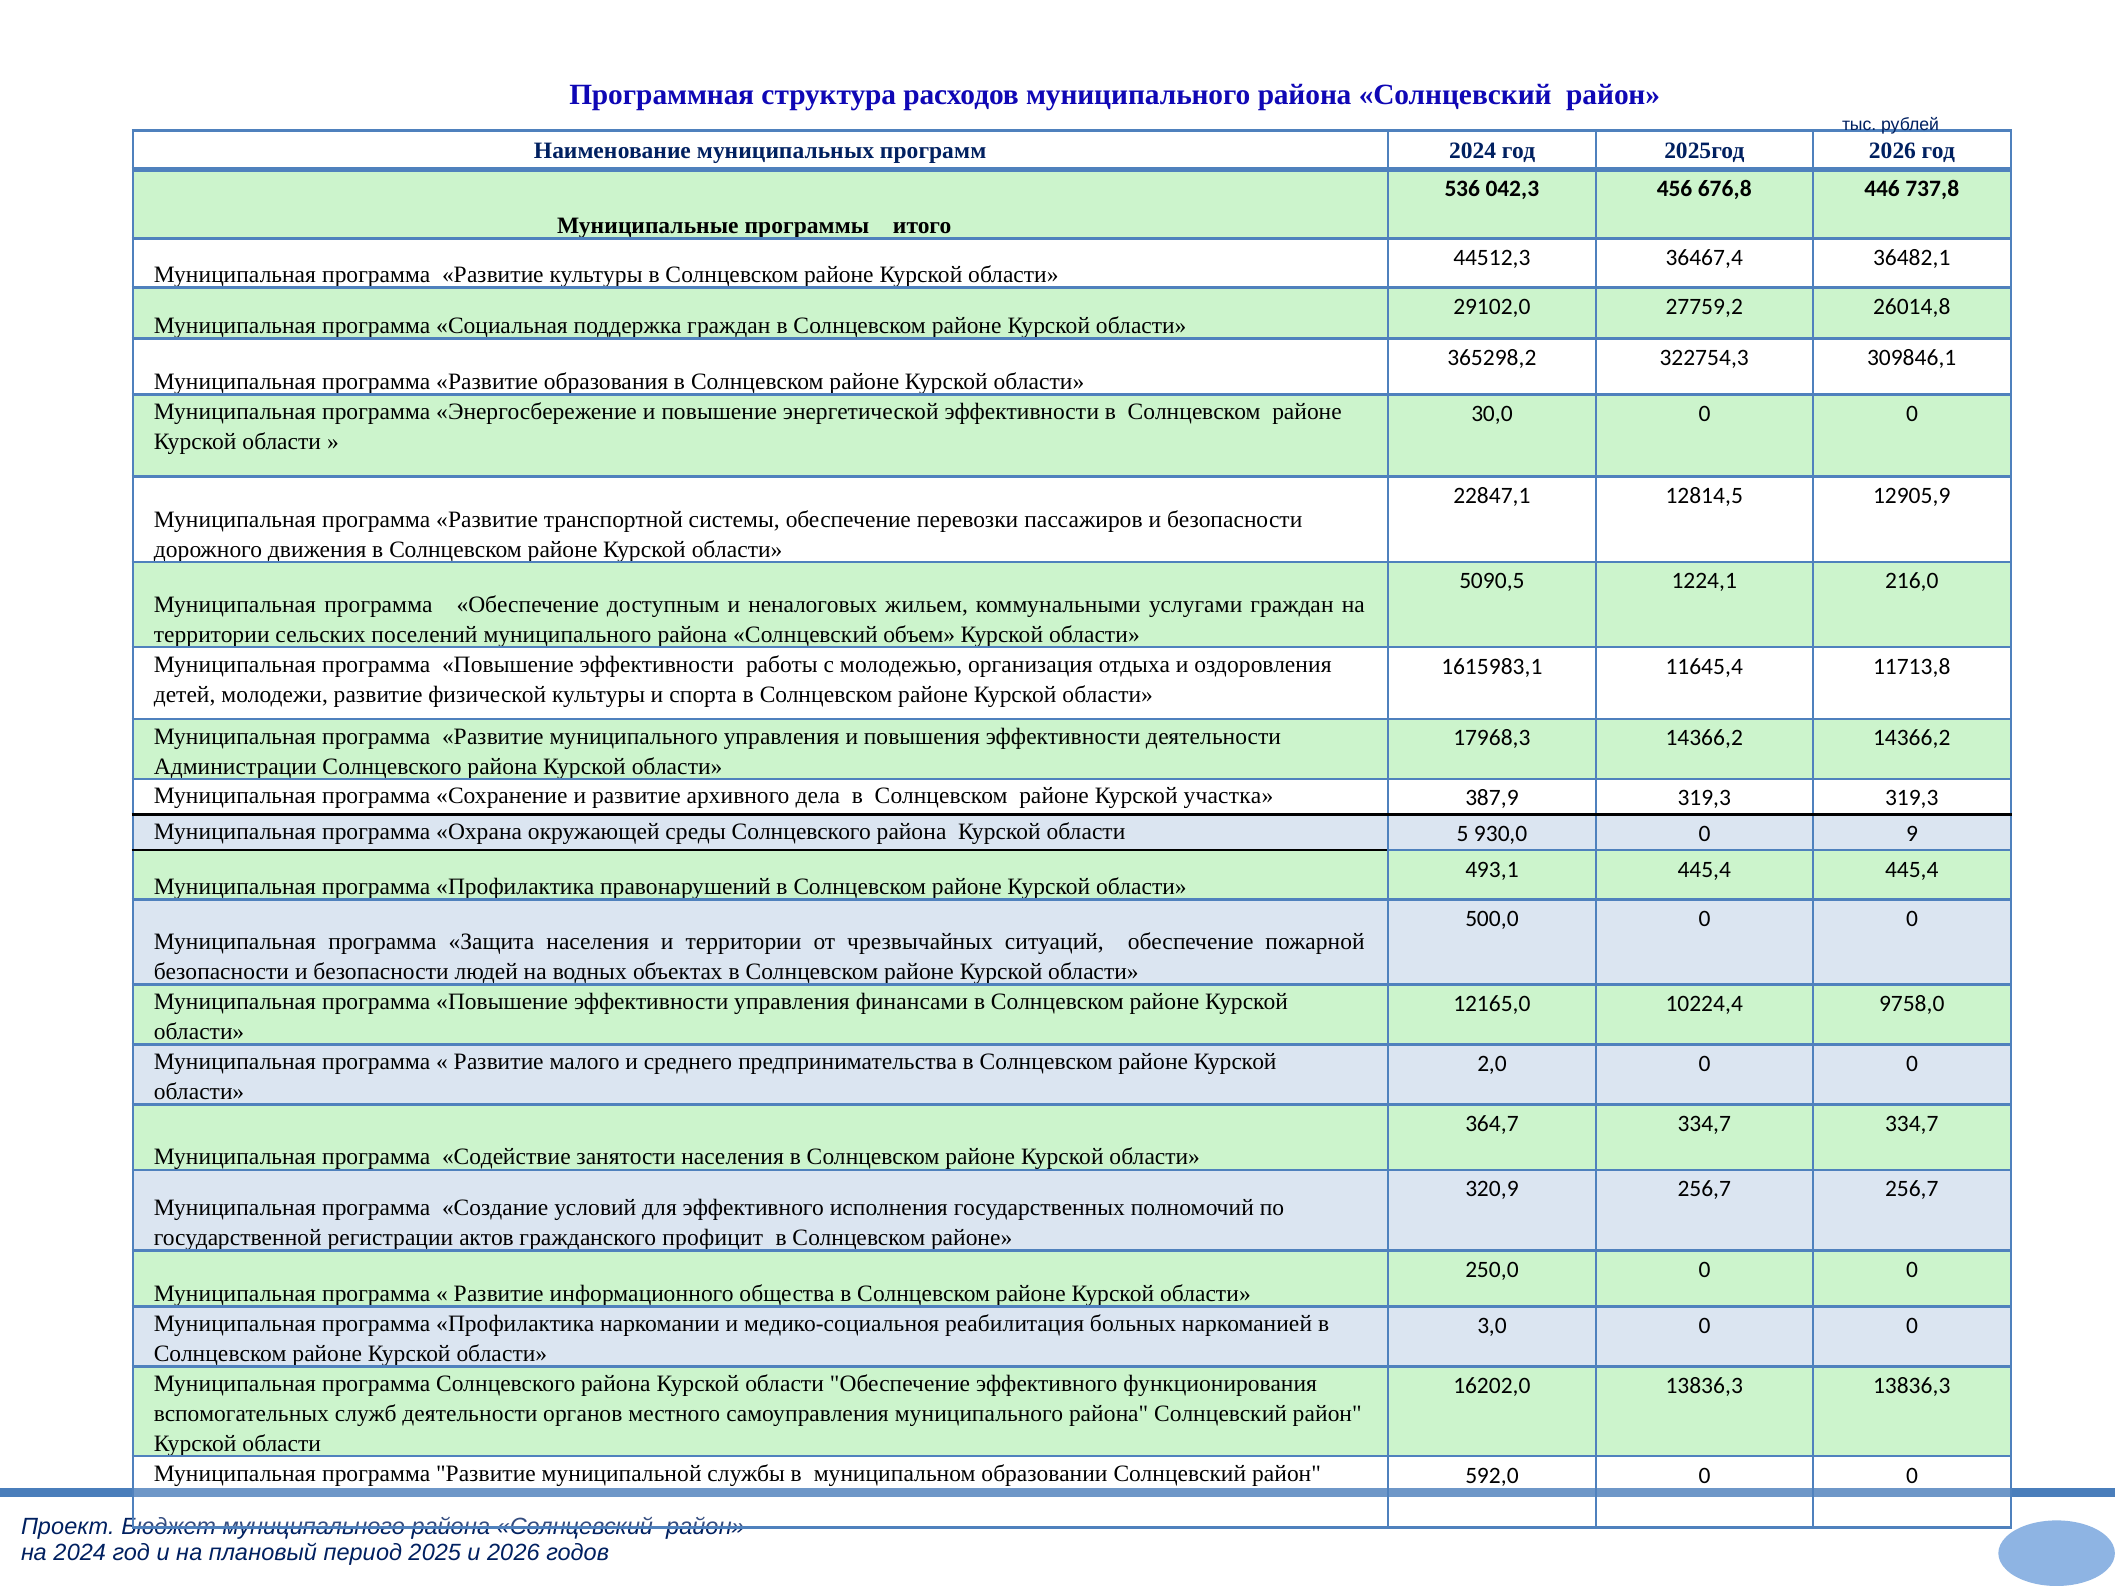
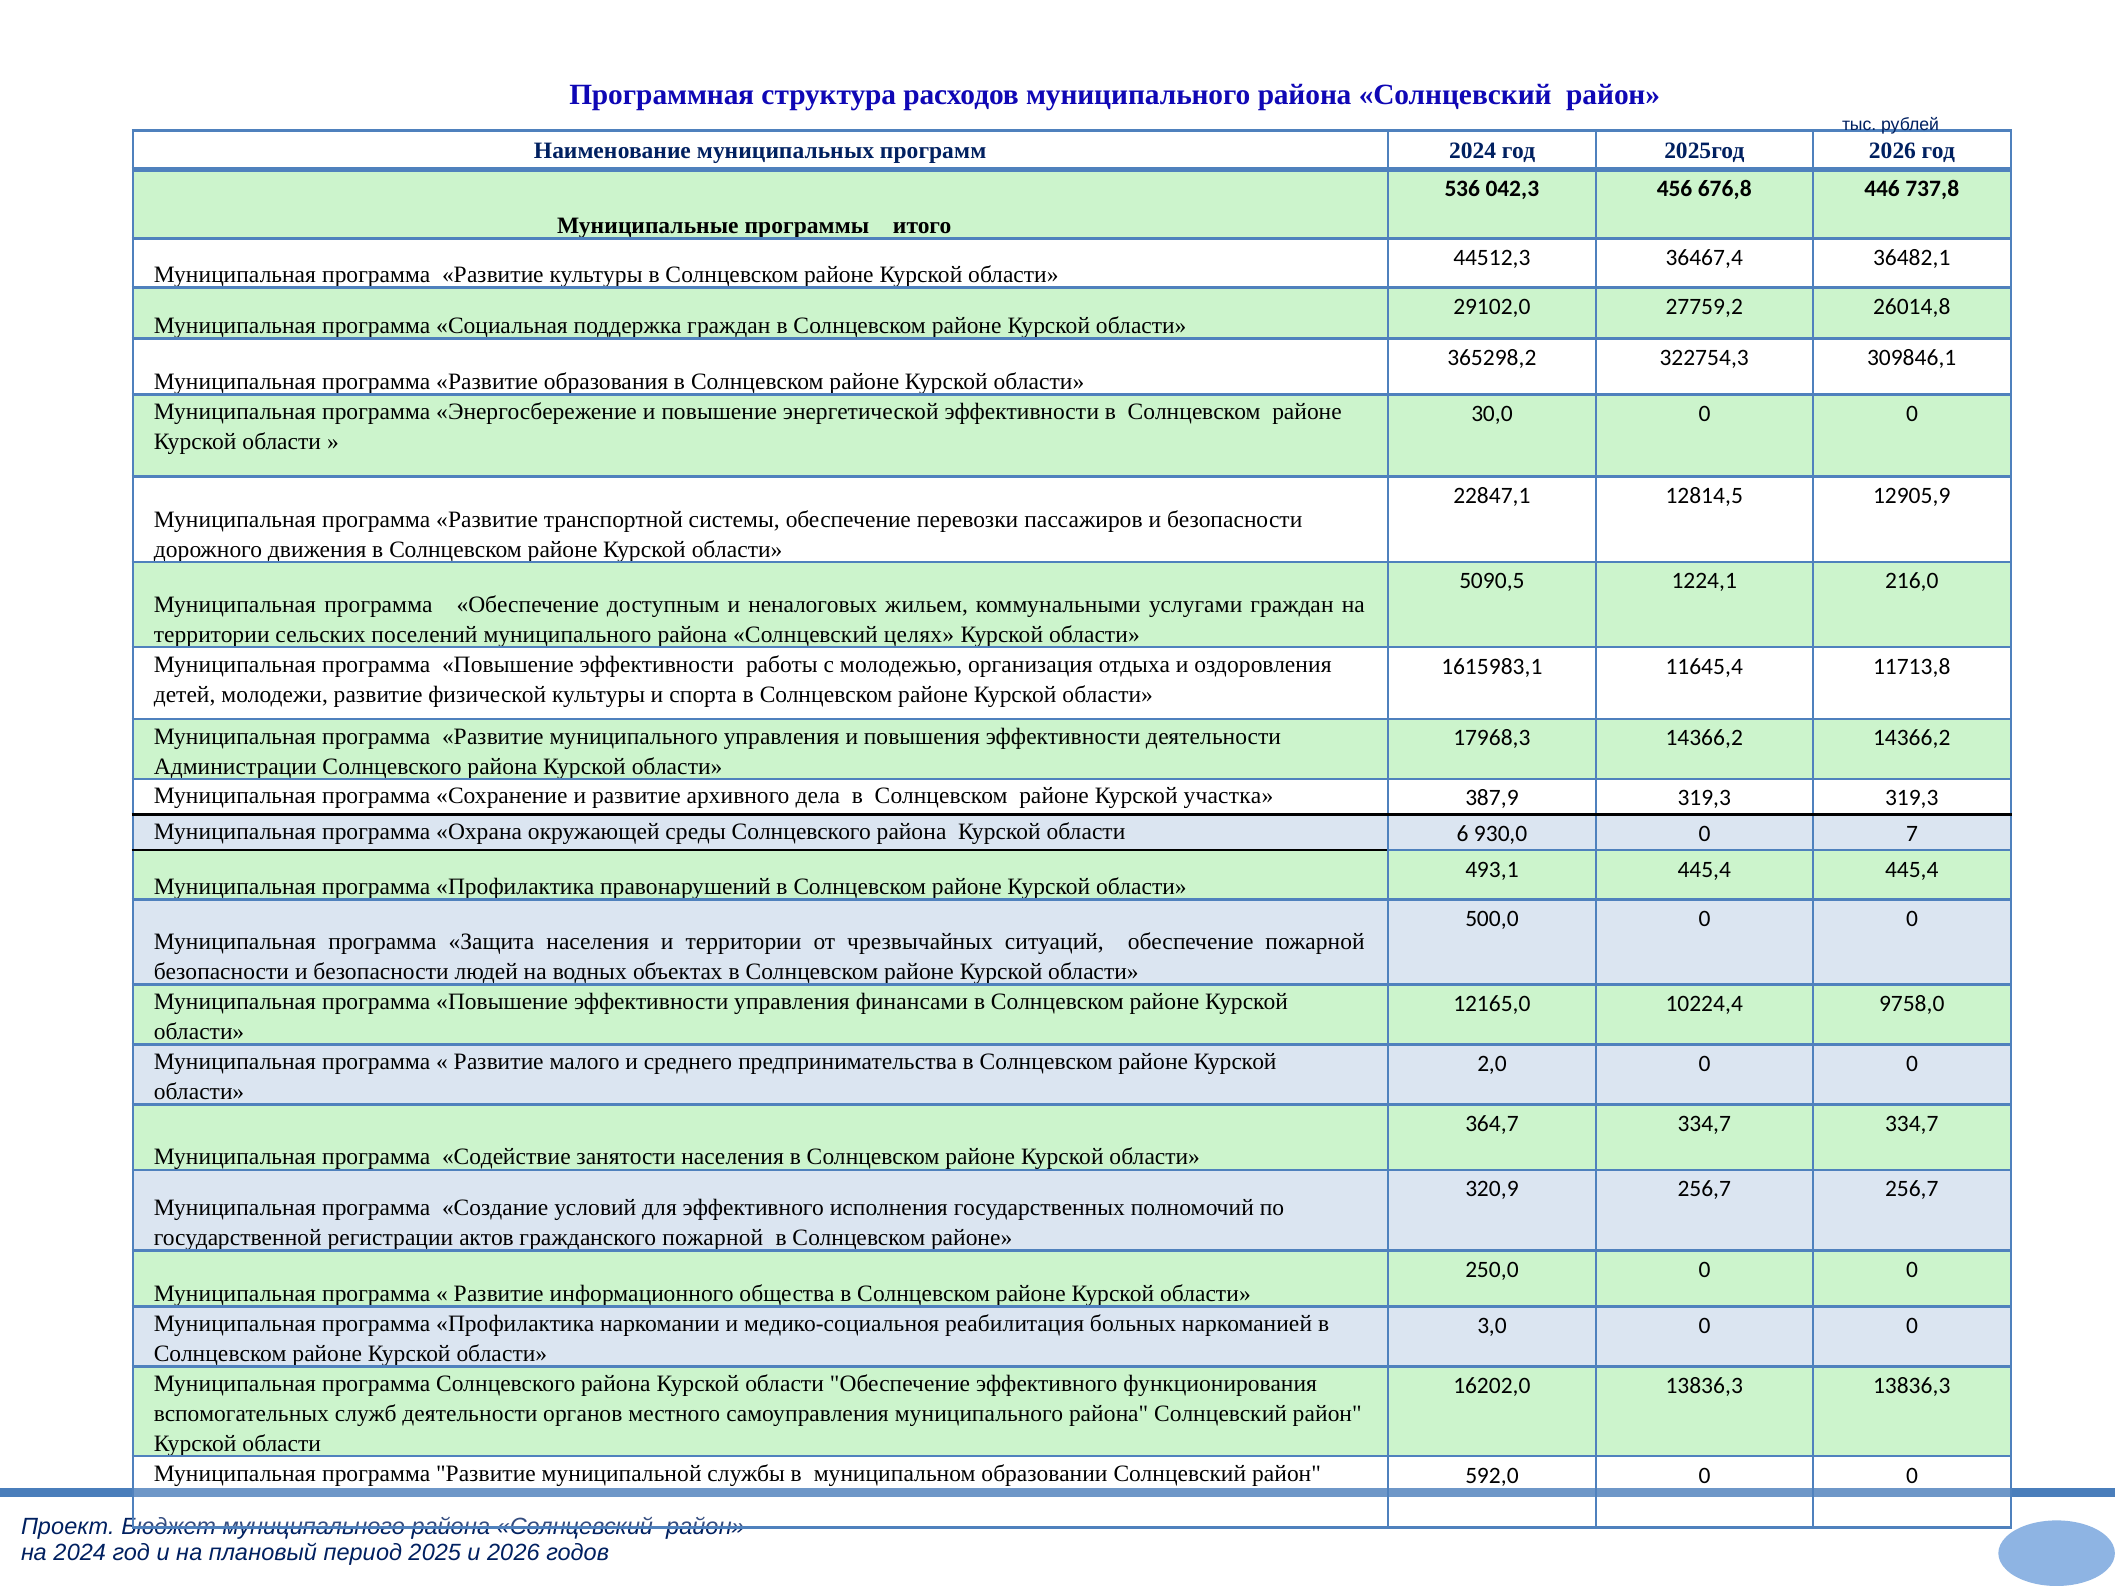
объем: объем -> целях
5: 5 -> 6
9: 9 -> 7
гражданского профицит: профицит -> пожарной
